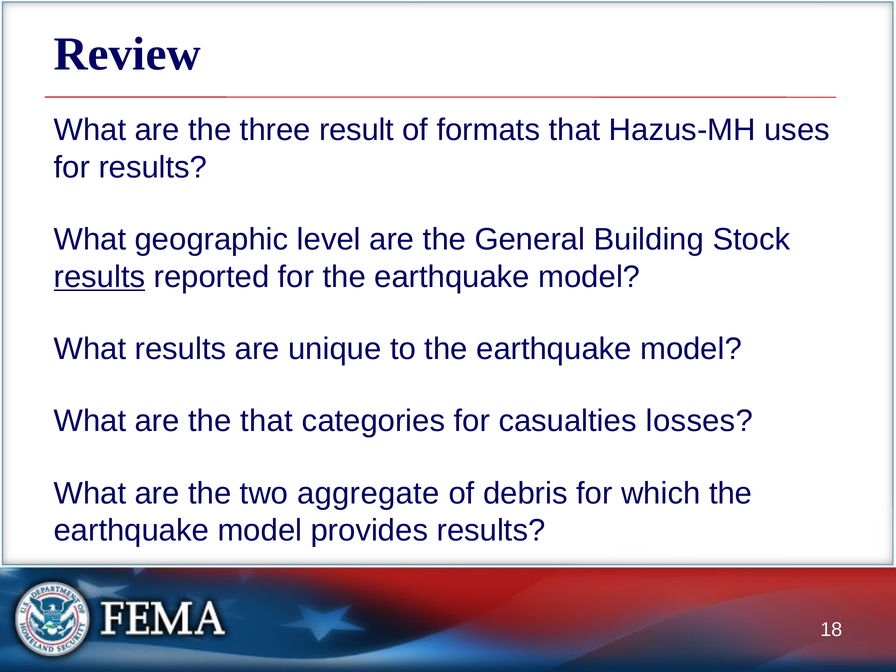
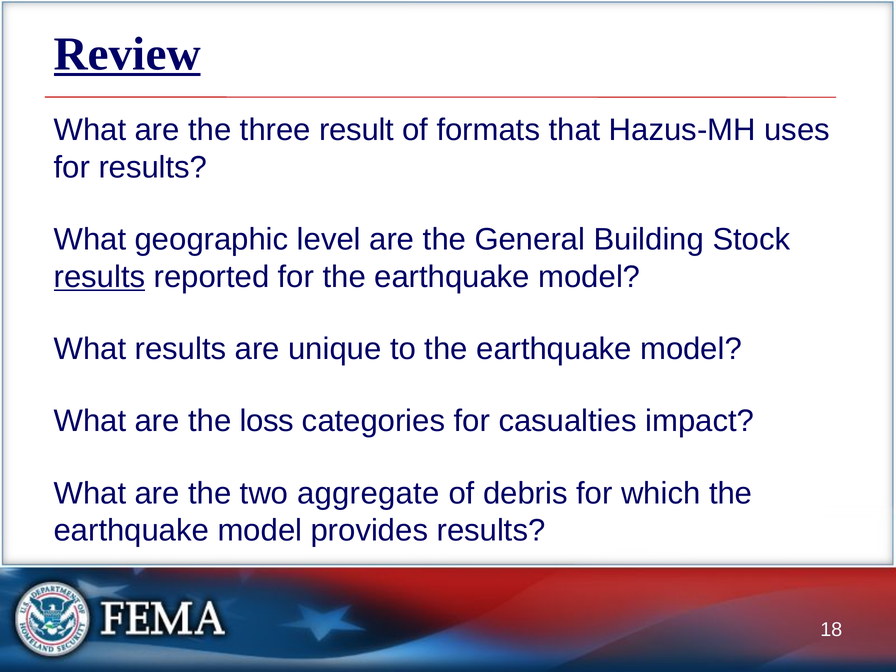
Review underline: none -> present
the that: that -> loss
losses: losses -> impact
